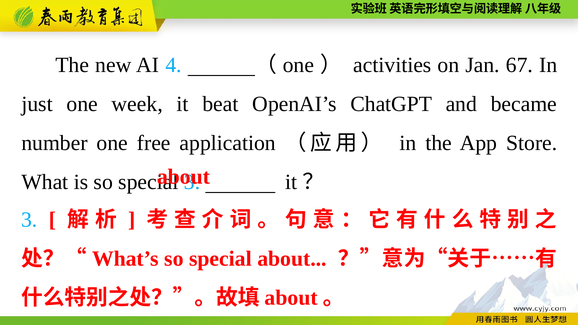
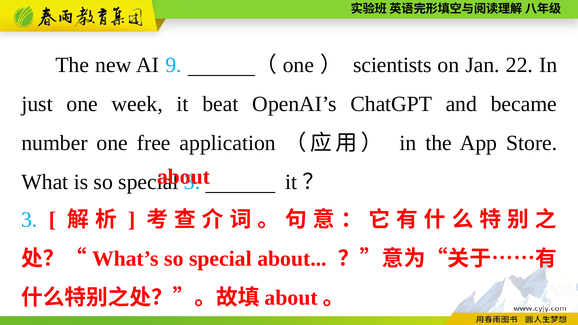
4: 4 -> 9
activities: activities -> scientists
67: 67 -> 22
